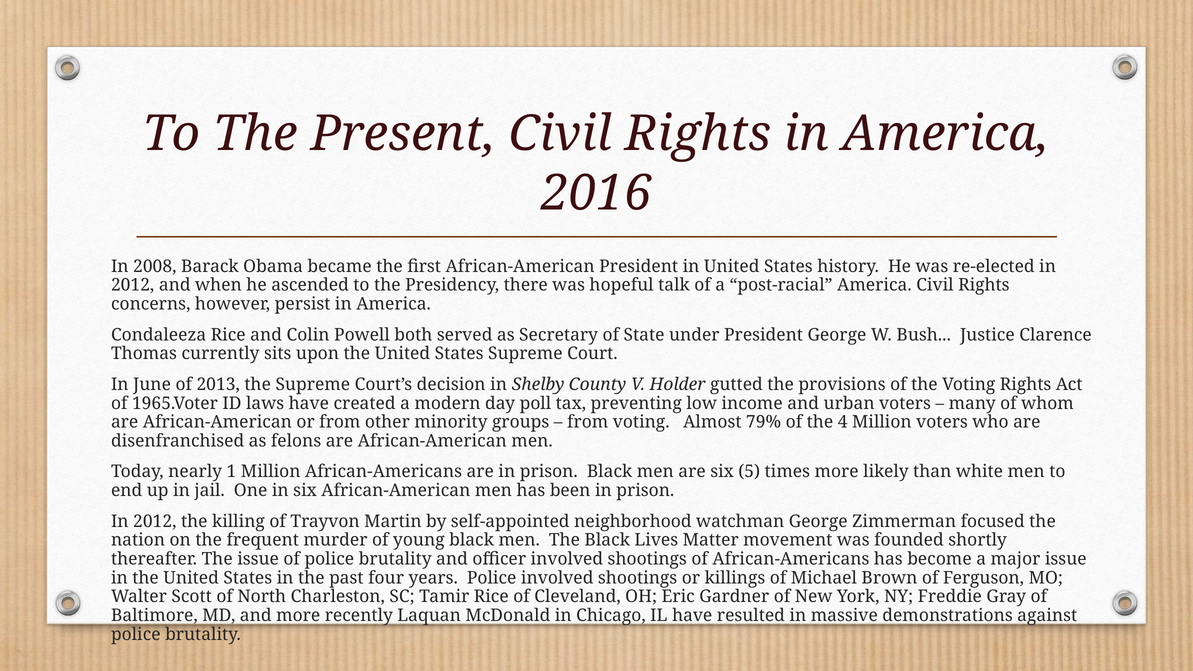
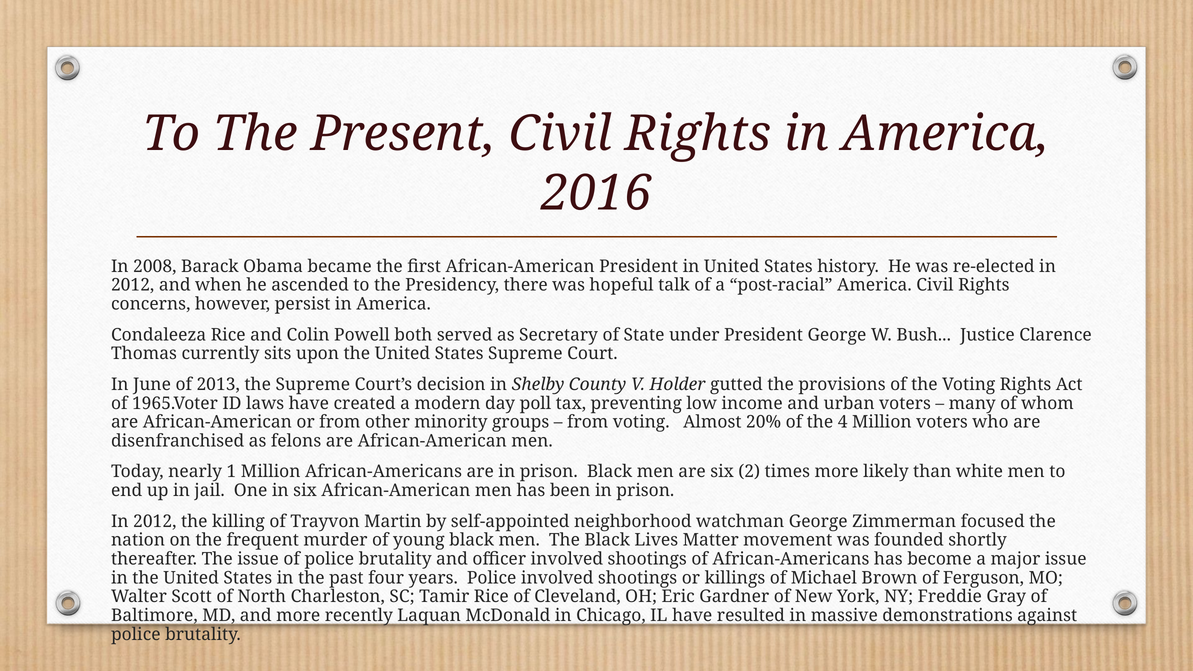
79%: 79% -> 20%
5: 5 -> 2
